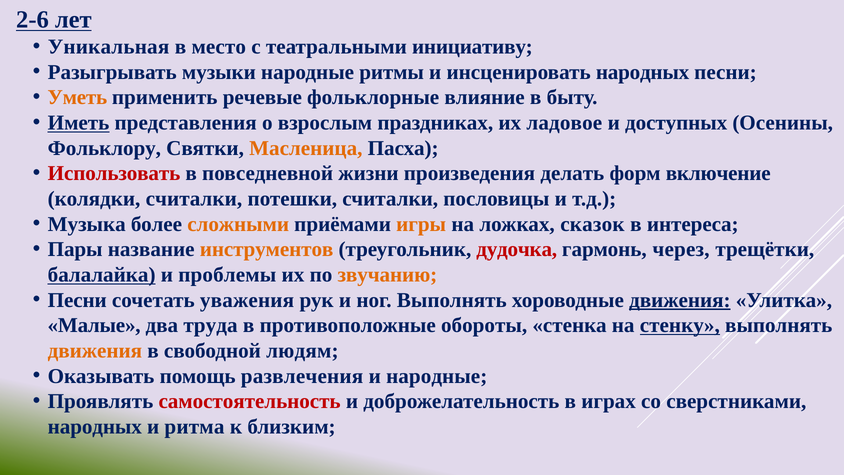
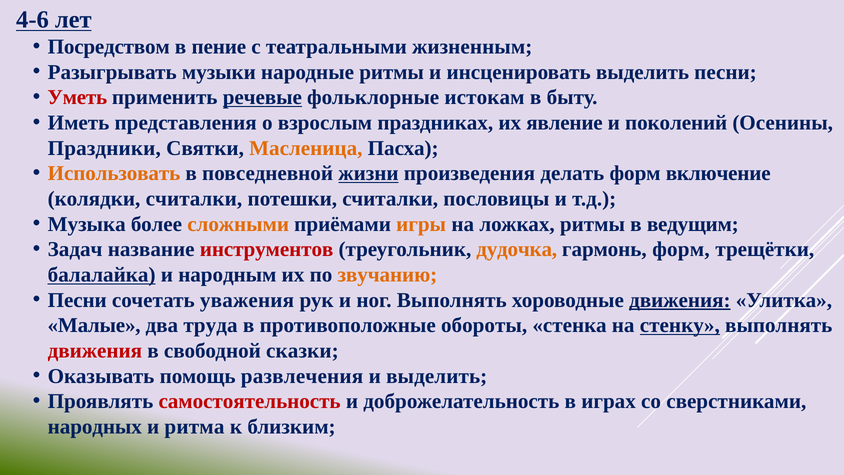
2-6: 2-6 -> 4-6
Уникальная: Уникальная -> Посредством
место: место -> пение
инициативу: инициативу -> жизненным
инсценировать народных: народных -> выделить
Уметь colour: orange -> red
речевые underline: none -> present
влияние: влияние -> истокам
Иметь underline: present -> none
ладовое: ладовое -> явление
доступных: доступных -> поколений
Фольклору: Фольклору -> Праздники
Использовать colour: red -> orange
жизни underline: none -> present
ложках сказок: сказок -> ритмы
интереса: интереса -> ведущим
Пары: Пары -> Задач
инструментов colour: orange -> red
дудочка colour: red -> orange
гармонь через: через -> форм
проблемы: проблемы -> народным
движения at (95, 351) colour: orange -> red
людям: людям -> сказки
и народные: народные -> выделить
